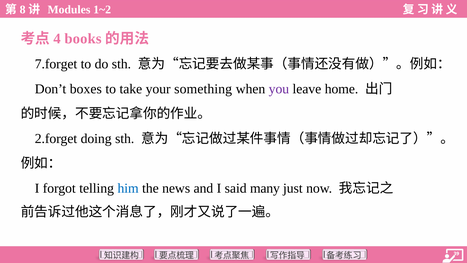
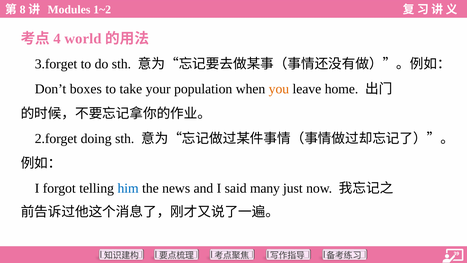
books: books -> world
7.forget: 7.forget -> 3.forget
something: something -> population
you colour: purple -> orange
